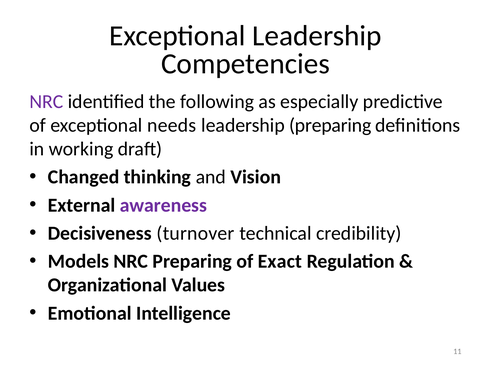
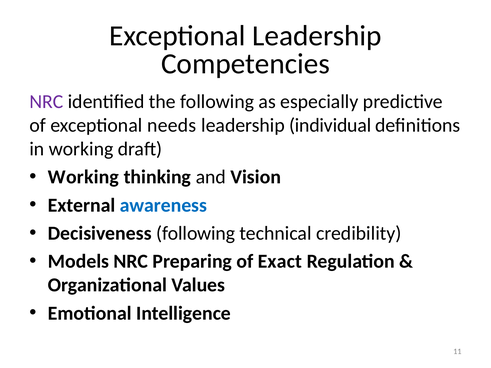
leadership preparing: preparing -> individual
Changed at (84, 177): Changed -> Working
awareness colour: purple -> blue
Decisiveness turnover: turnover -> following
